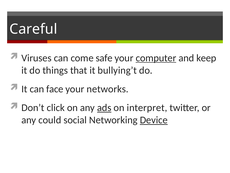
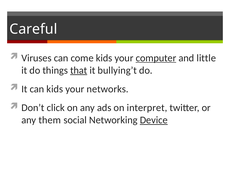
come safe: safe -> kids
keep: keep -> little
that underline: none -> present
can face: face -> kids
ads underline: present -> none
could: could -> them
